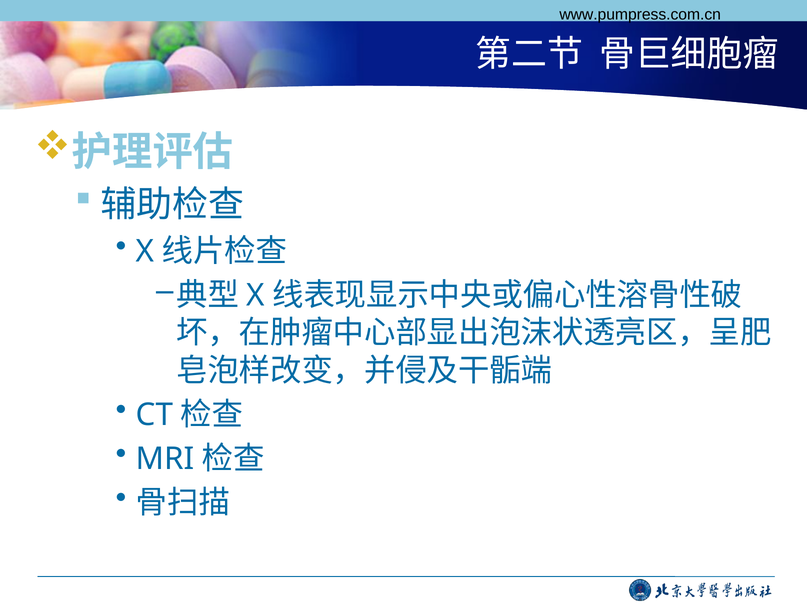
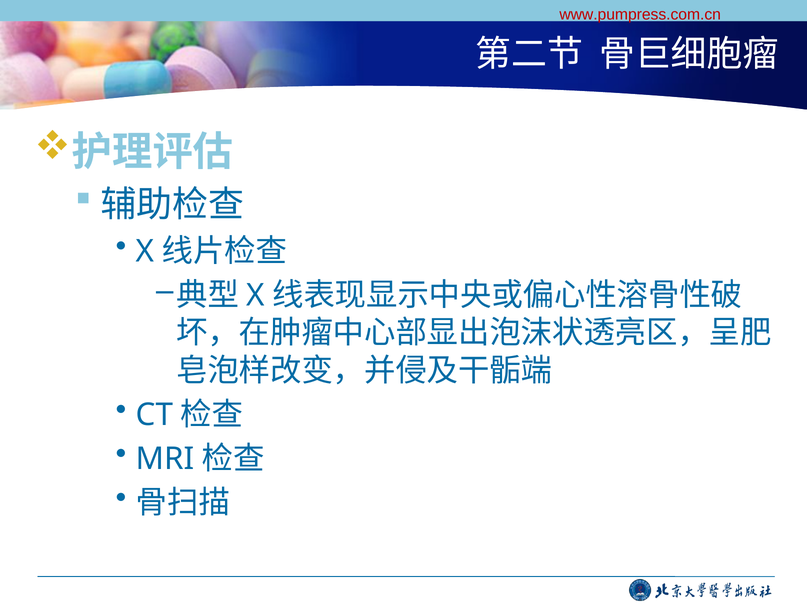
www.pumpress.com.cn colour: black -> red
